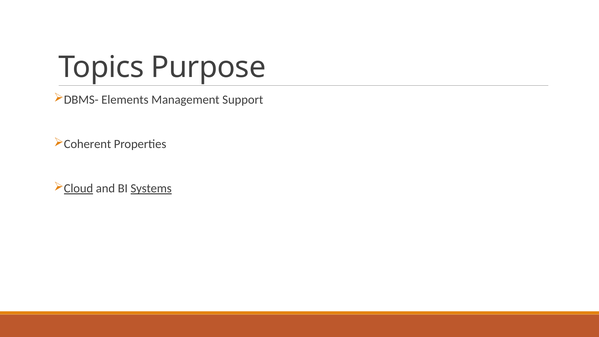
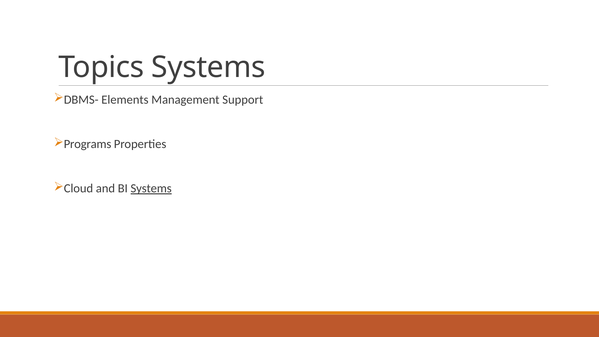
Topics Purpose: Purpose -> Systems
Coherent: Coherent -> Programs
Cloud underline: present -> none
